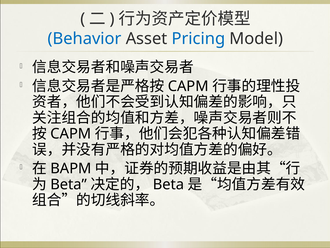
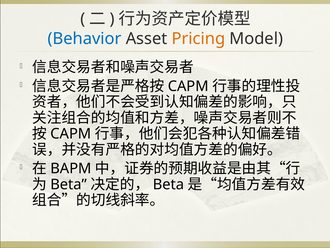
Pricing colour: blue -> orange
